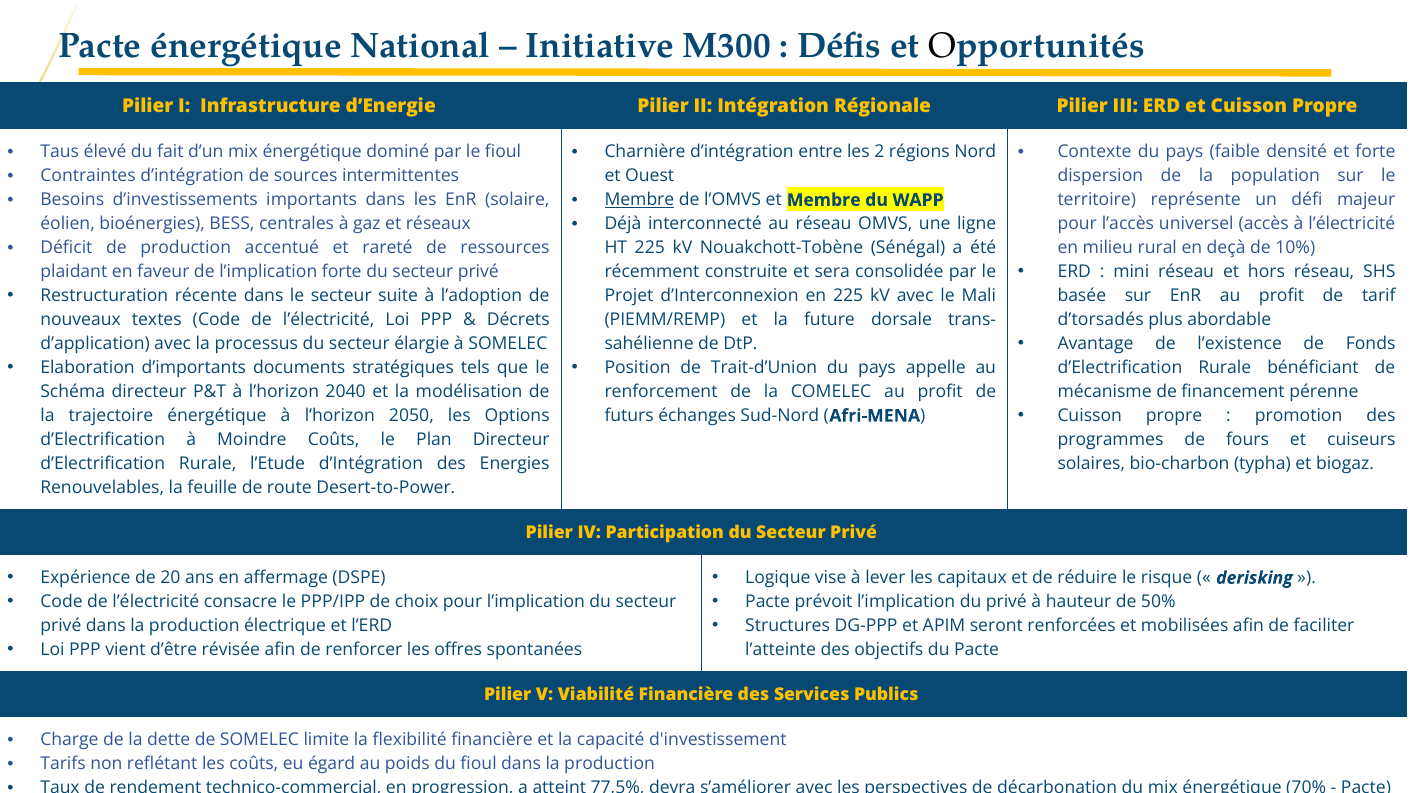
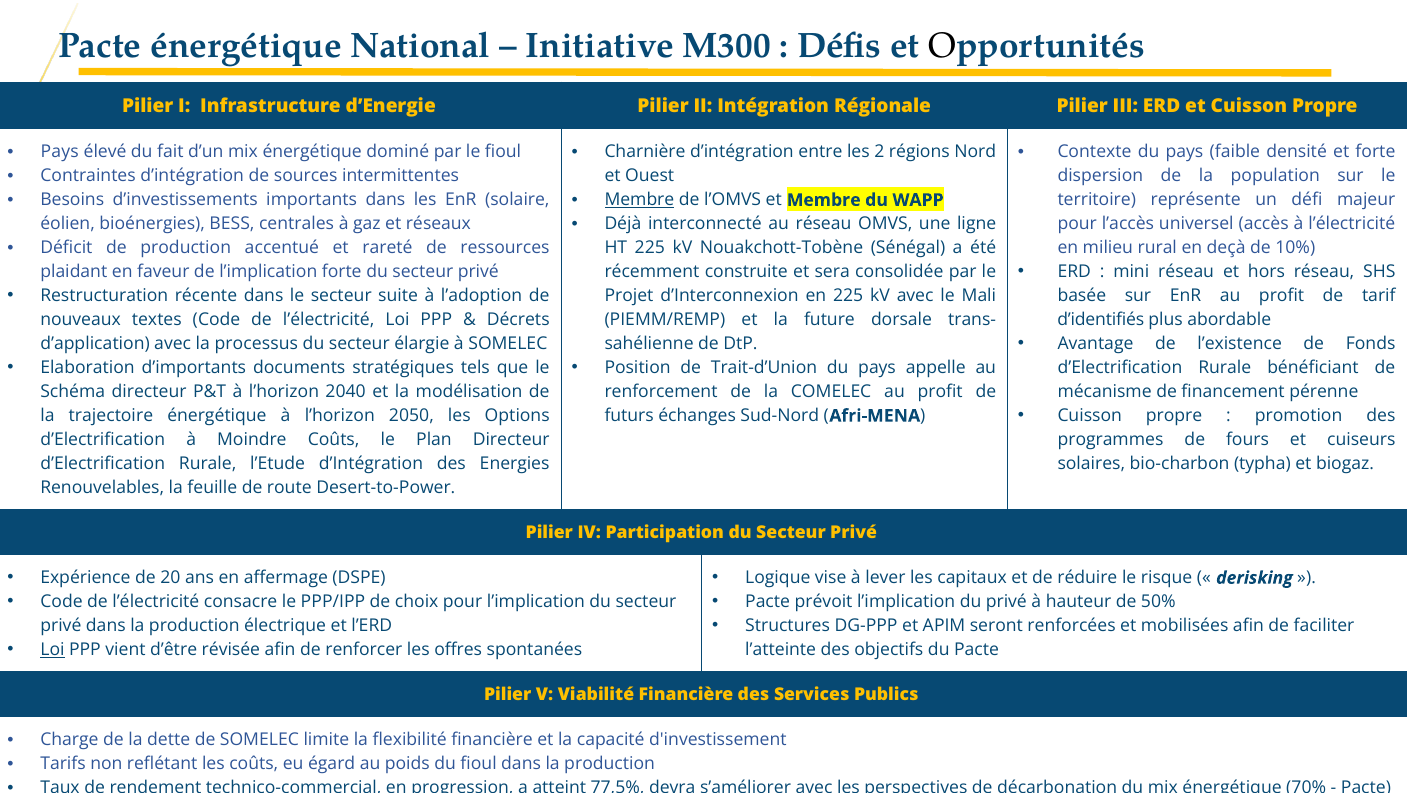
Taus at (60, 152): Taus -> Pays
d’torsadés: d’torsadés -> d’identifiés
Loi at (52, 650) underline: none -> present
